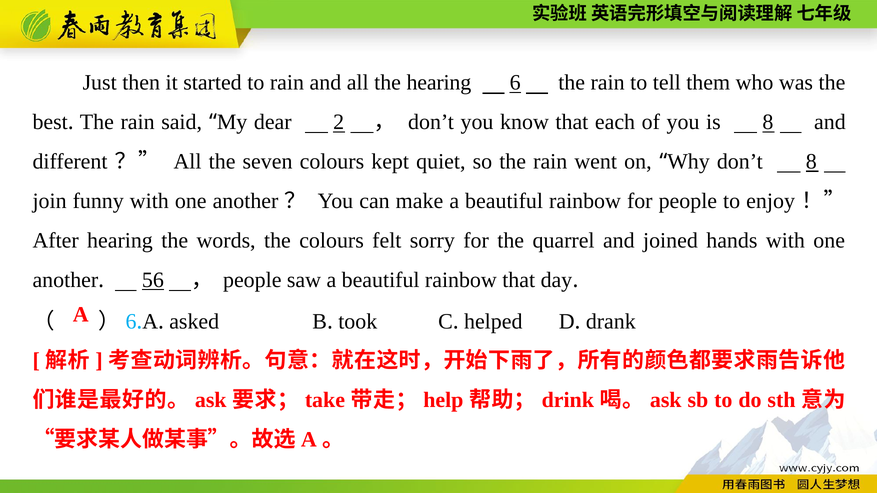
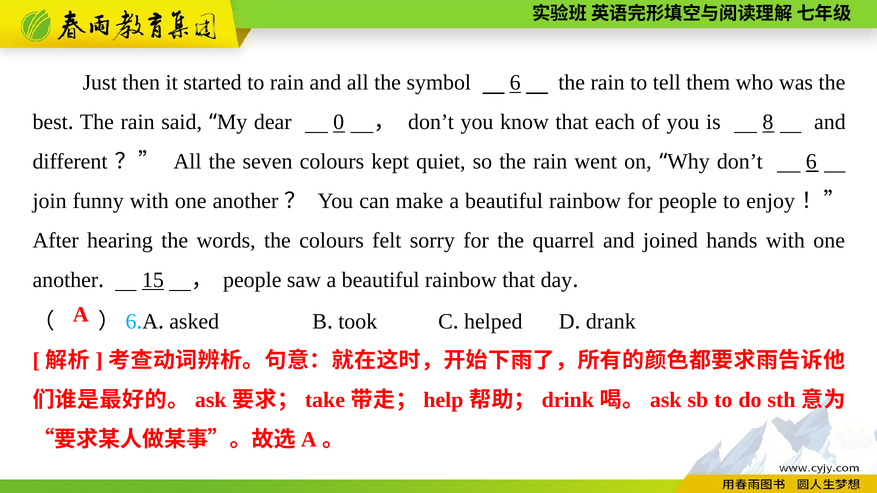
the hearing: hearing -> symbol
2: 2 -> 0
don’t 8: 8 -> 6
56: 56 -> 15
